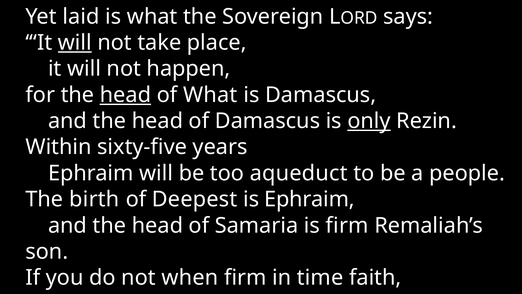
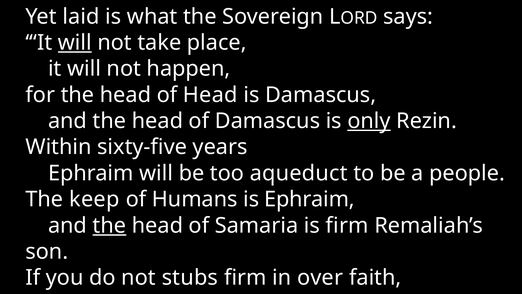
head at (125, 95) underline: present -> none
of What: What -> Head
birth: birth -> keep
Deepest: Deepest -> Humans
the at (109, 225) underline: none -> present
when: when -> stubs
time: time -> over
